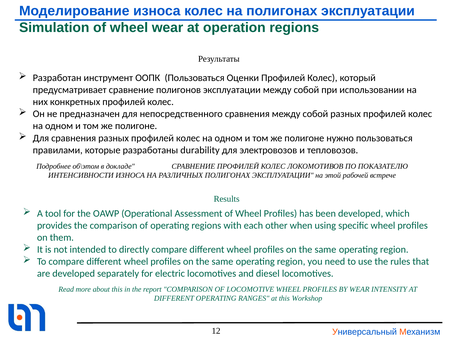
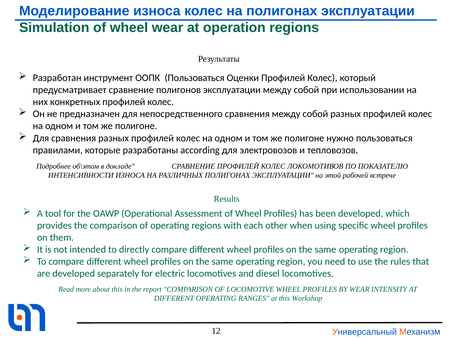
durability: durability -> according
